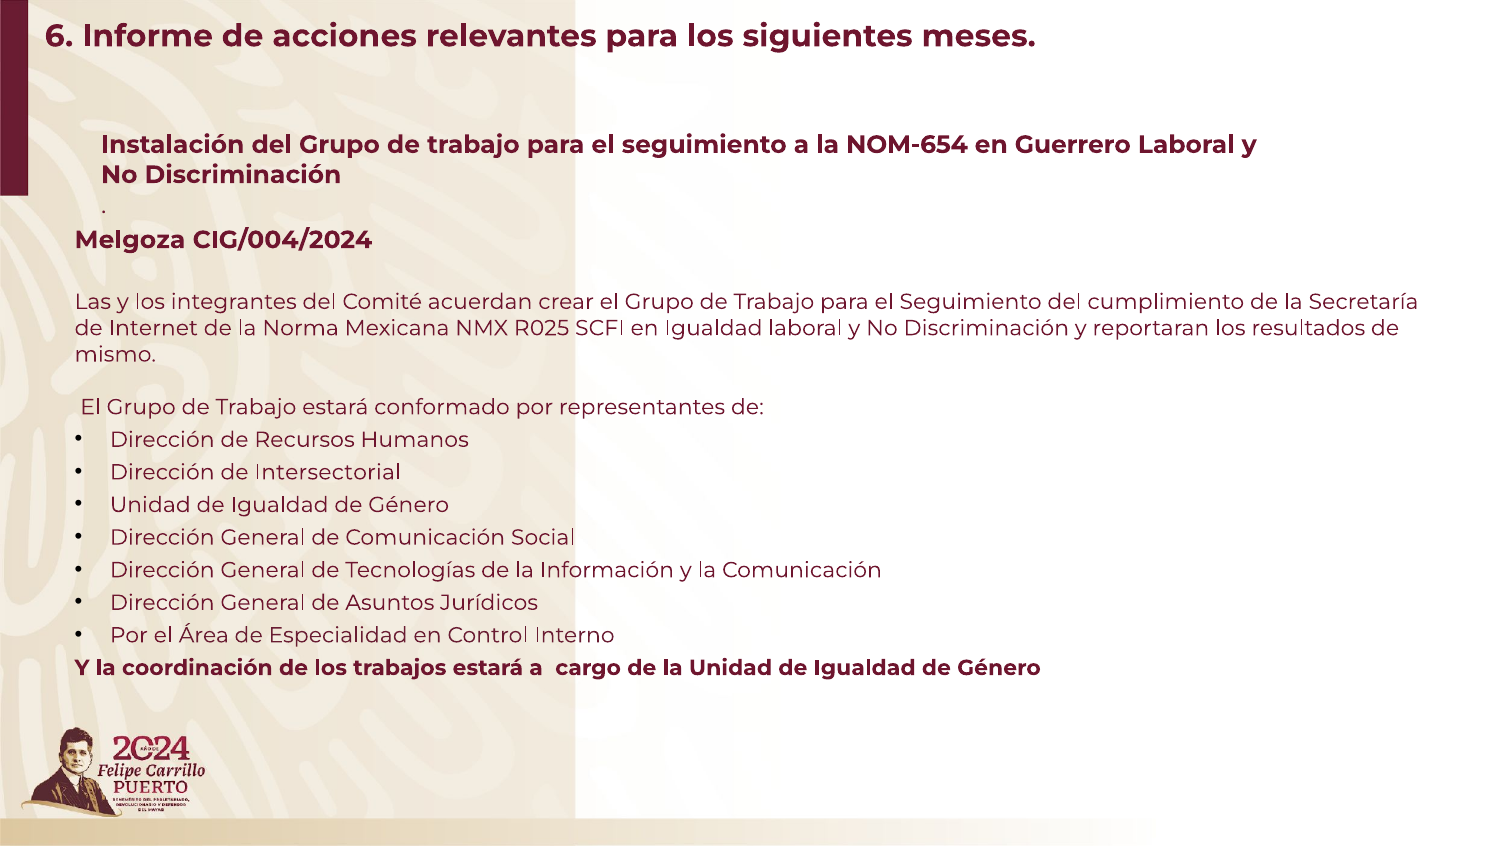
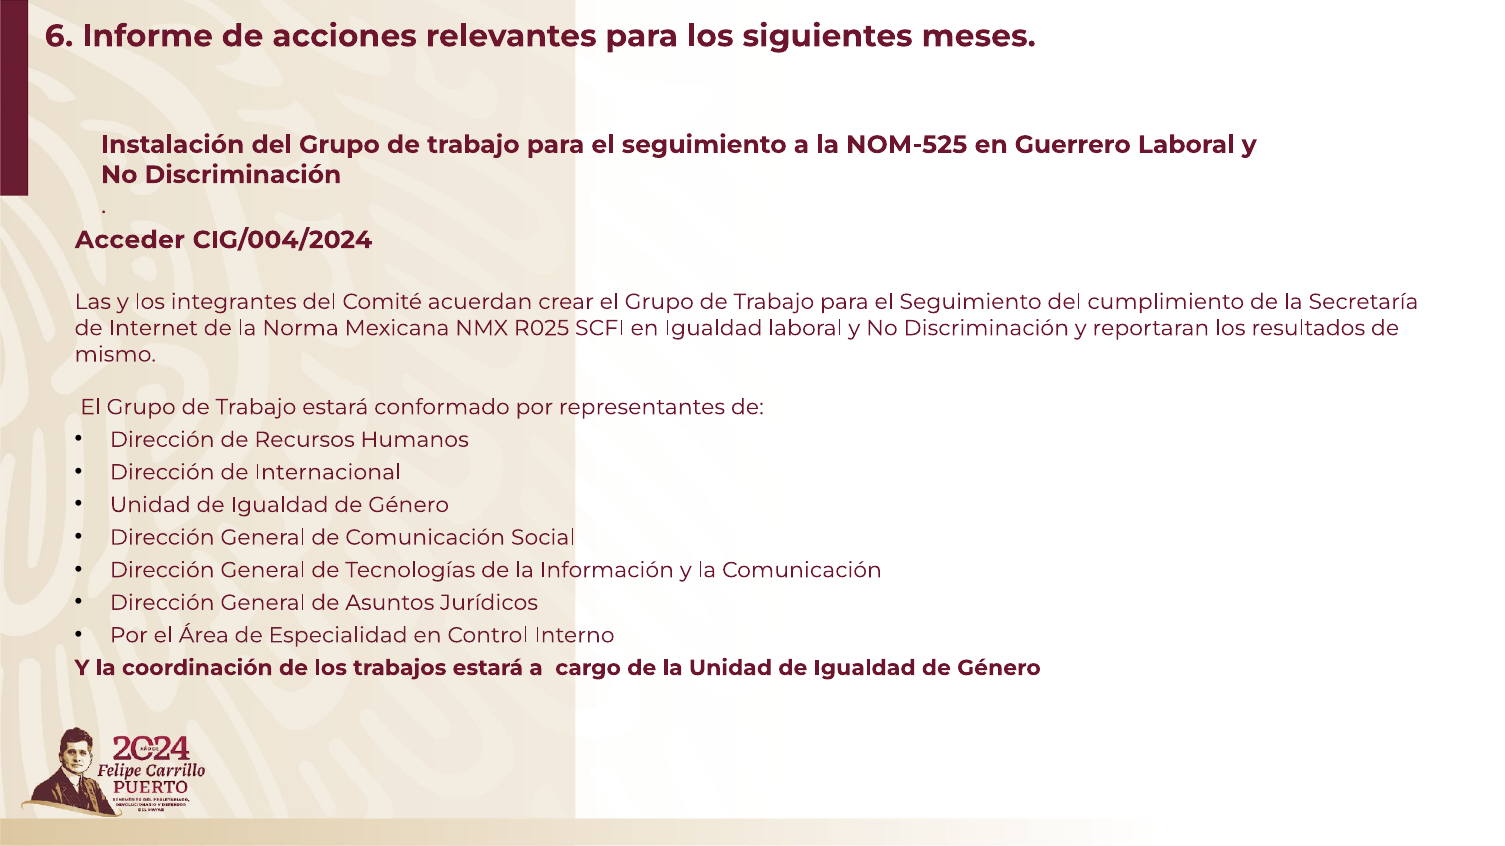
NOM-654: NOM-654 -> NOM-525
Melgoza: Melgoza -> Acceder
Intersectorial: Intersectorial -> Internacional
